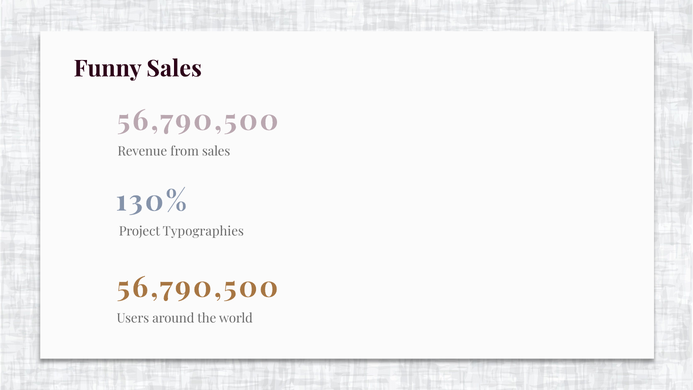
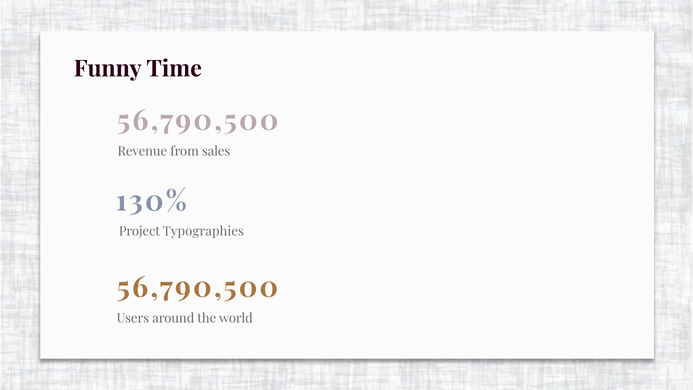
Funny Sales: Sales -> Time
